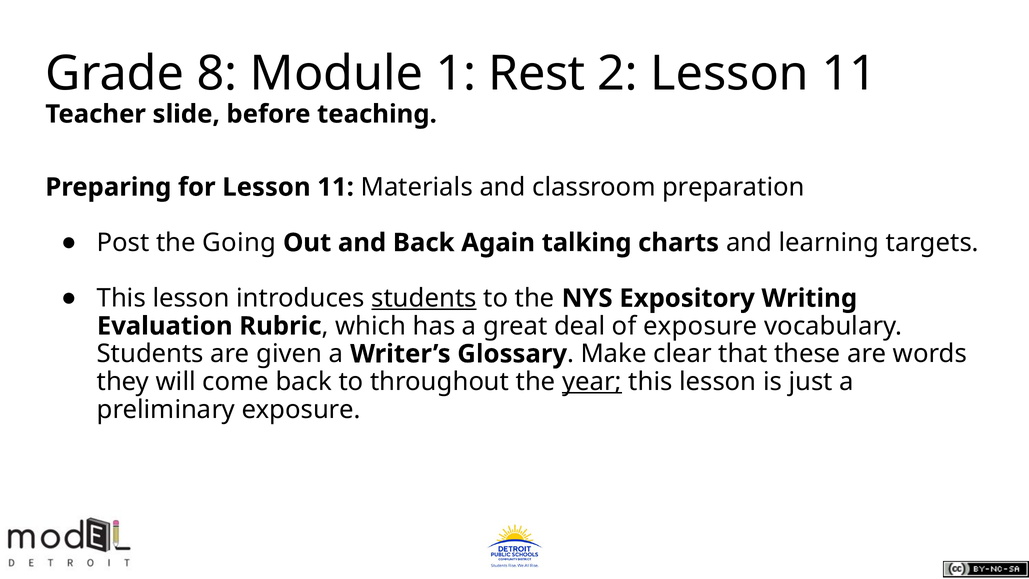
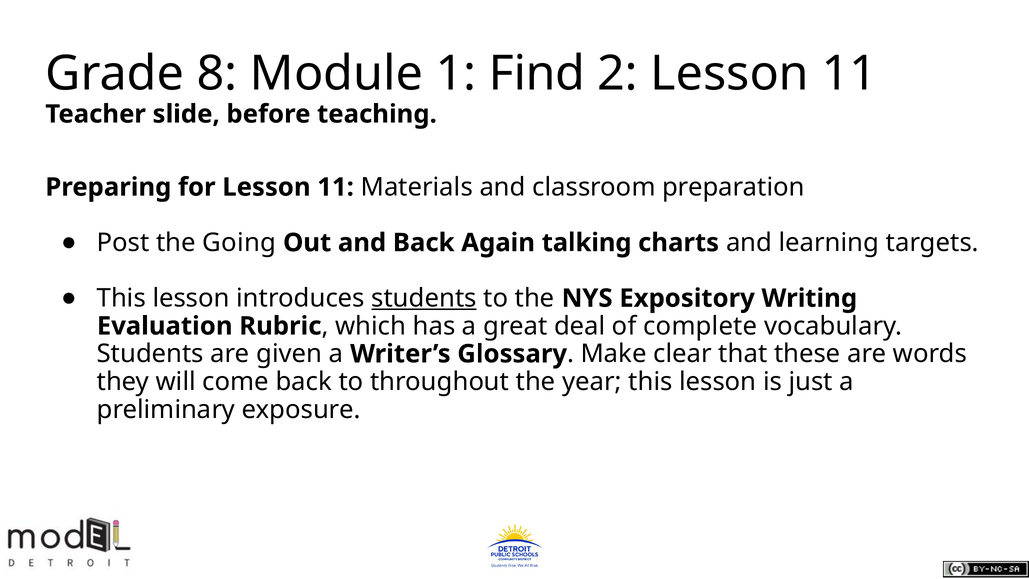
Rest: Rest -> Find
of exposure: exposure -> complete
year underline: present -> none
